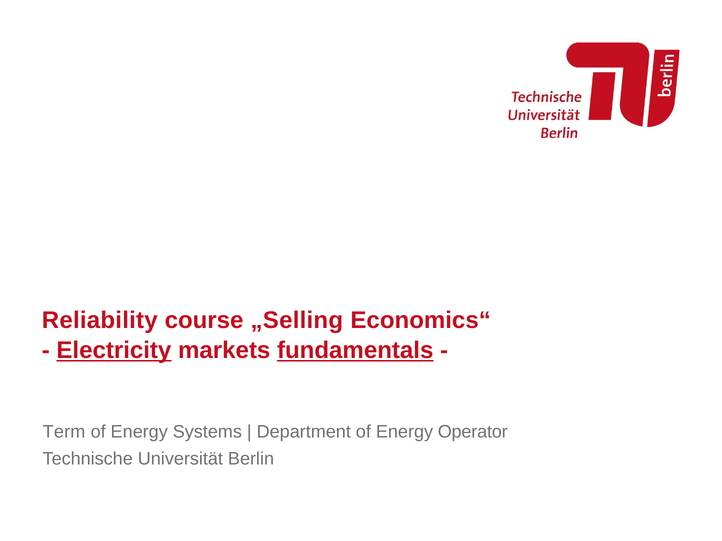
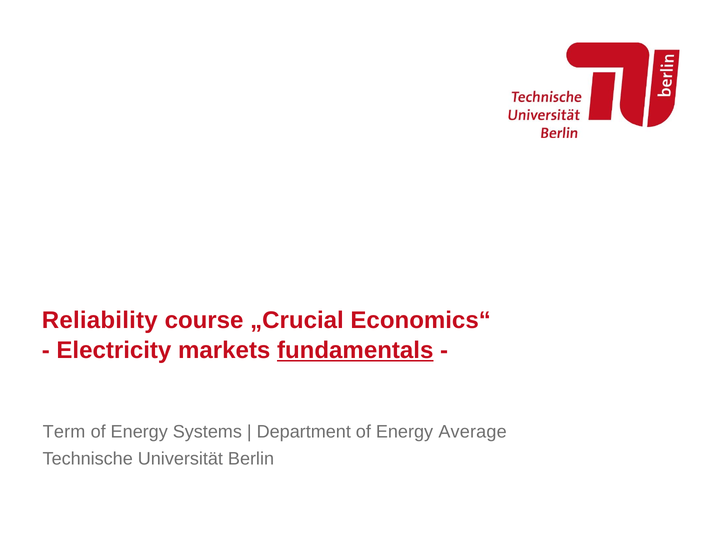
„Selling: „Selling -> „Crucial
Electricity underline: present -> none
Operator: Operator -> Average
